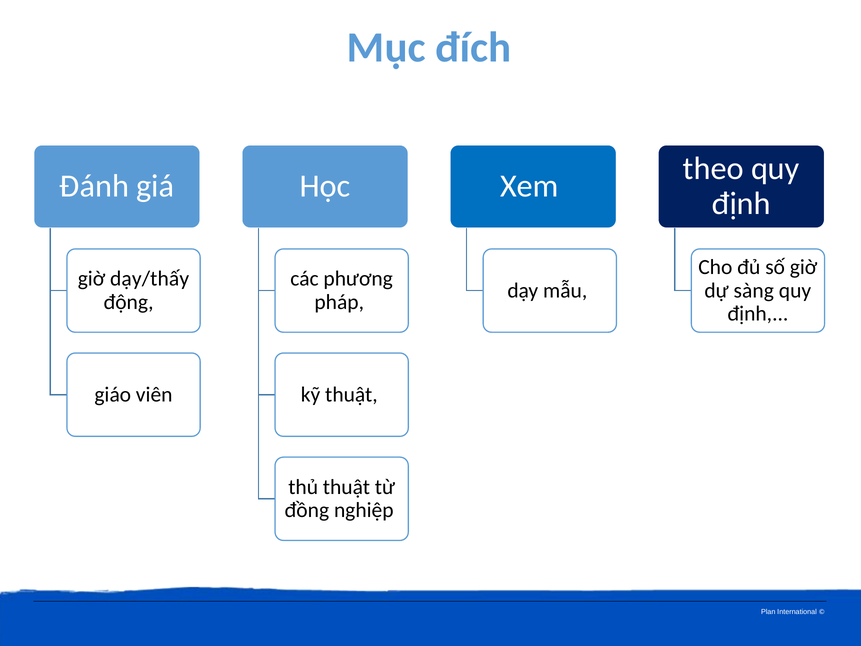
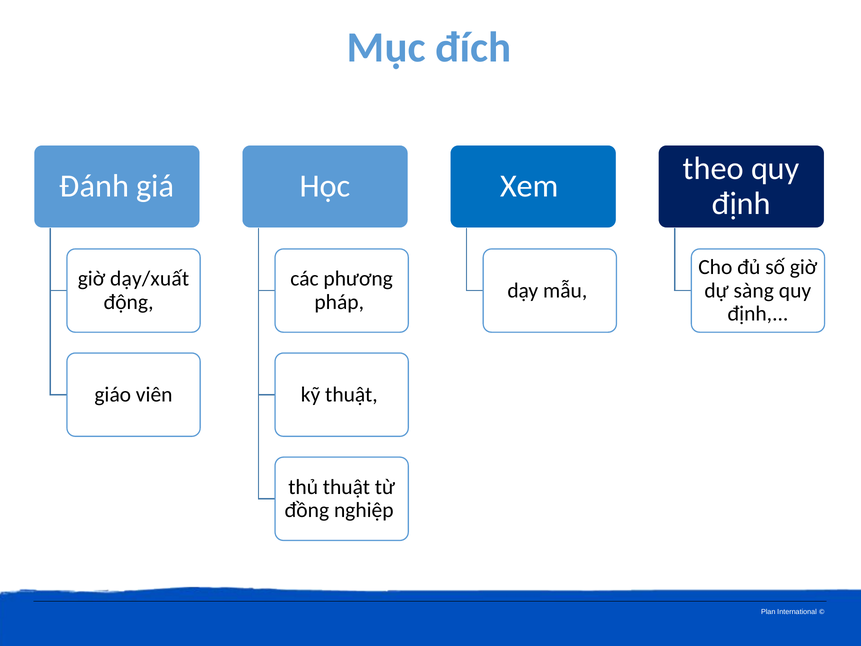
dạy/thấy: dạy/thấy -> dạy/xuất
